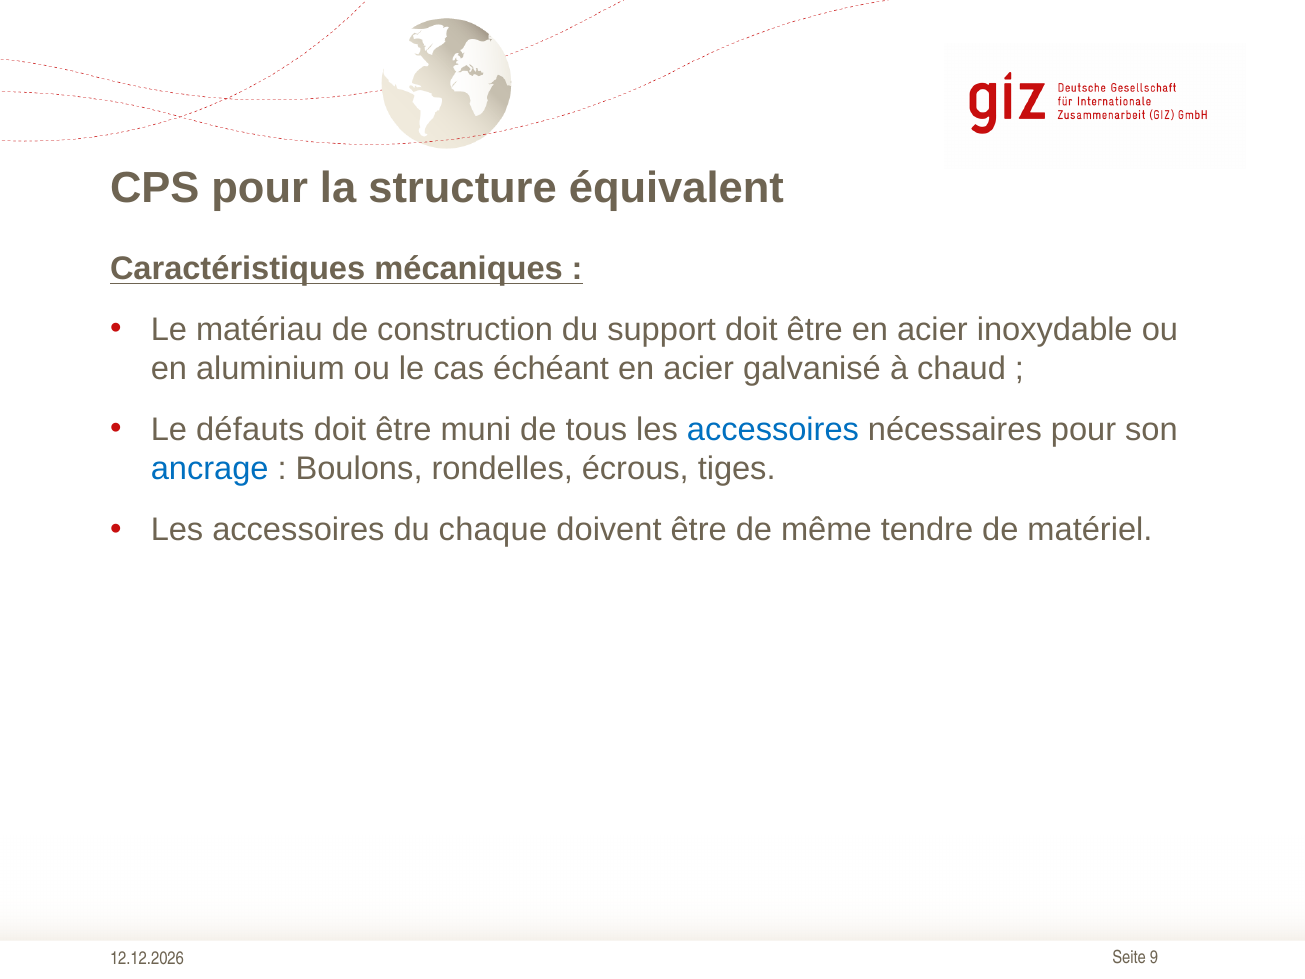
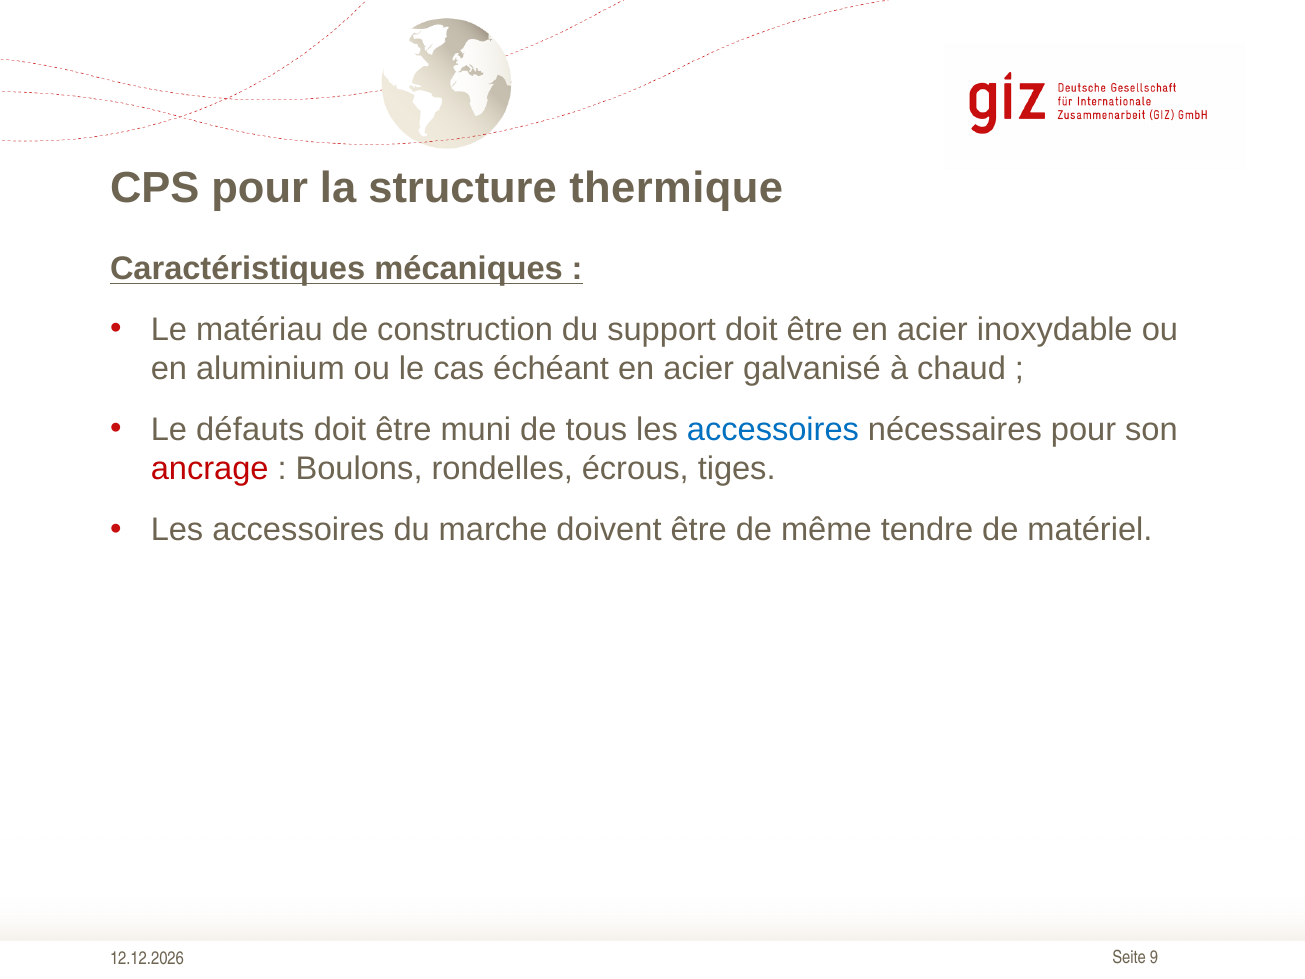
équivalent: équivalent -> thermique
ancrage colour: blue -> red
chaque: chaque -> marche
